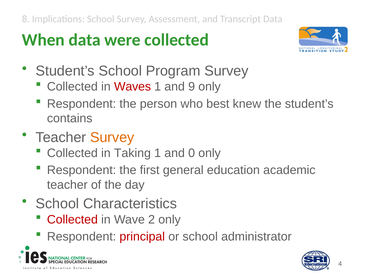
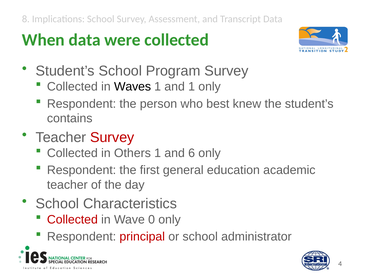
Waves colour: red -> black
and 9: 9 -> 1
Survey at (112, 137) colour: orange -> red
Taking: Taking -> Others
0: 0 -> 6
2: 2 -> 0
